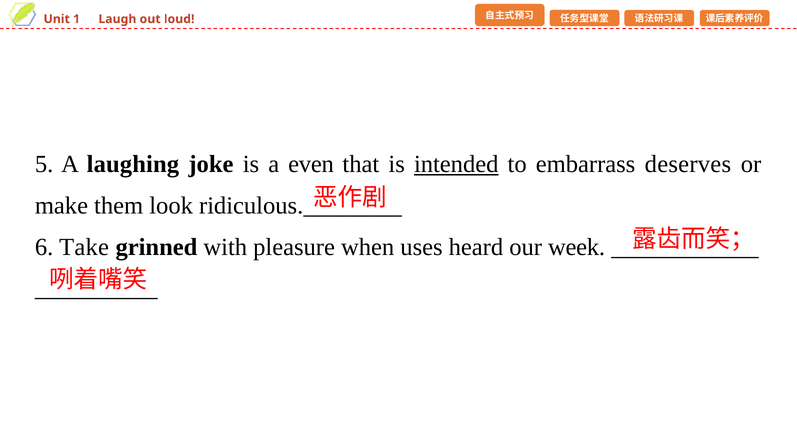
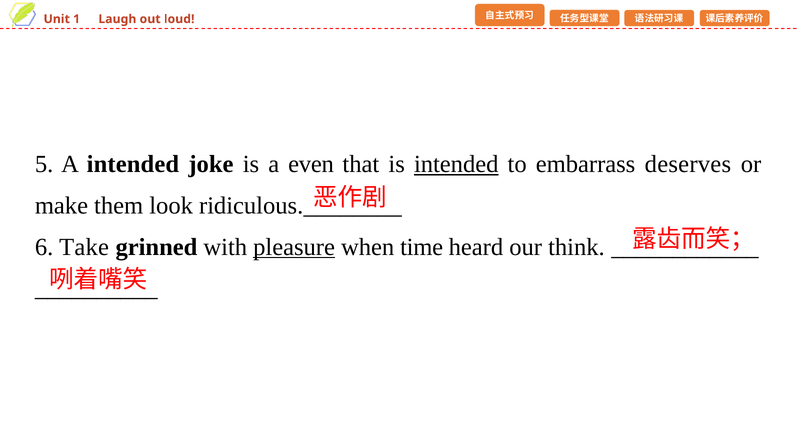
A laughing: laughing -> intended
pleasure underline: none -> present
uses: uses -> time
week: week -> think
